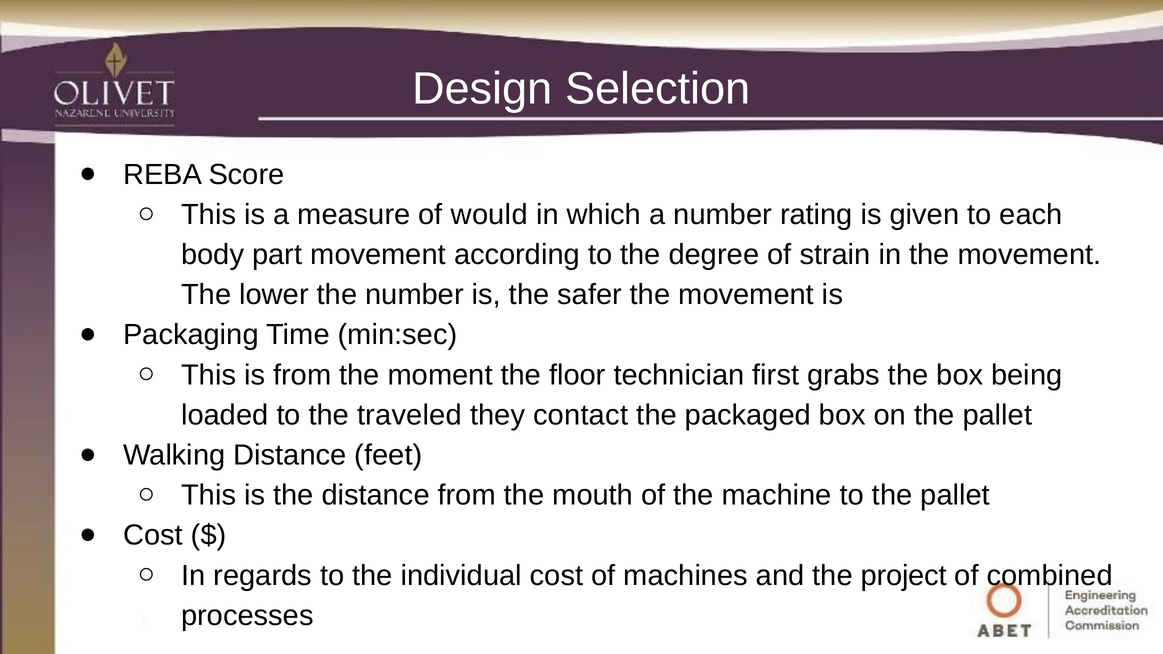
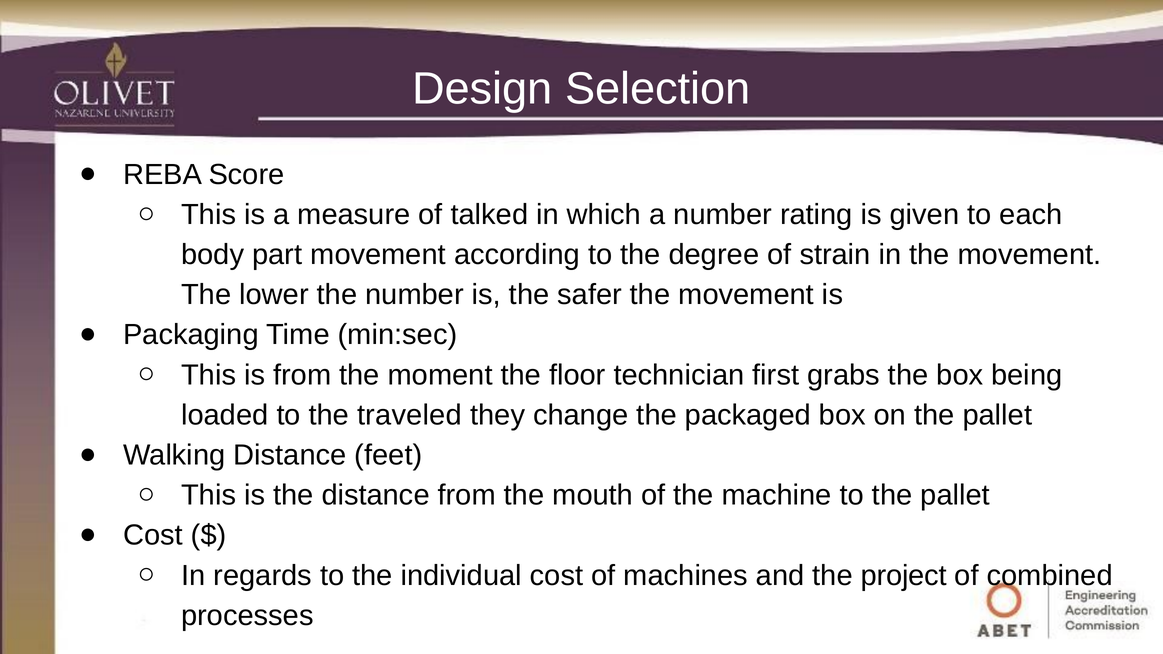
would: would -> talked
contact: contact -> change
